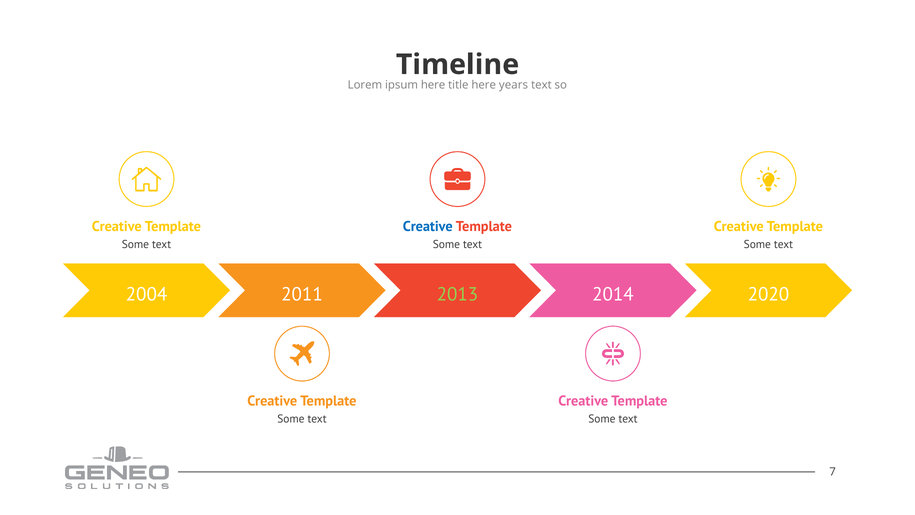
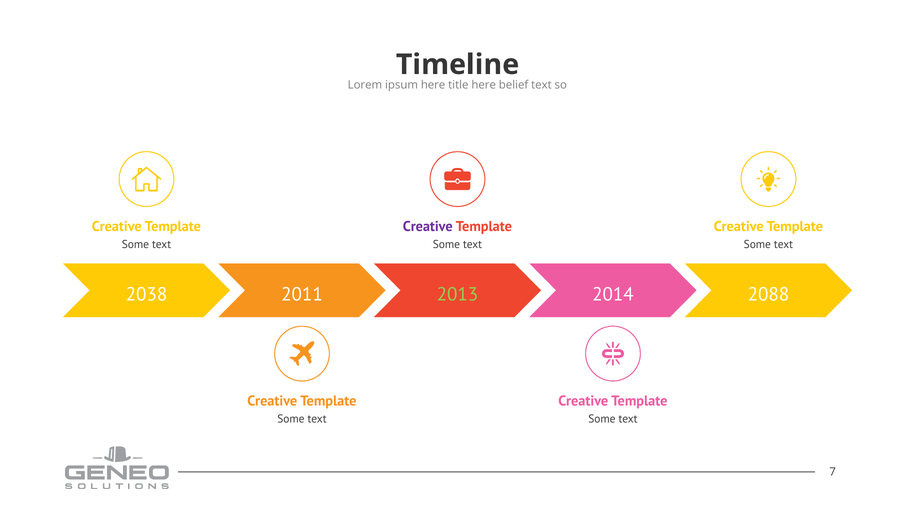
years: years -> belief
Creative at (428, 226) colour: blue -> purple
2004: 2004 -> 2038
2020: 2020 -> 2088
